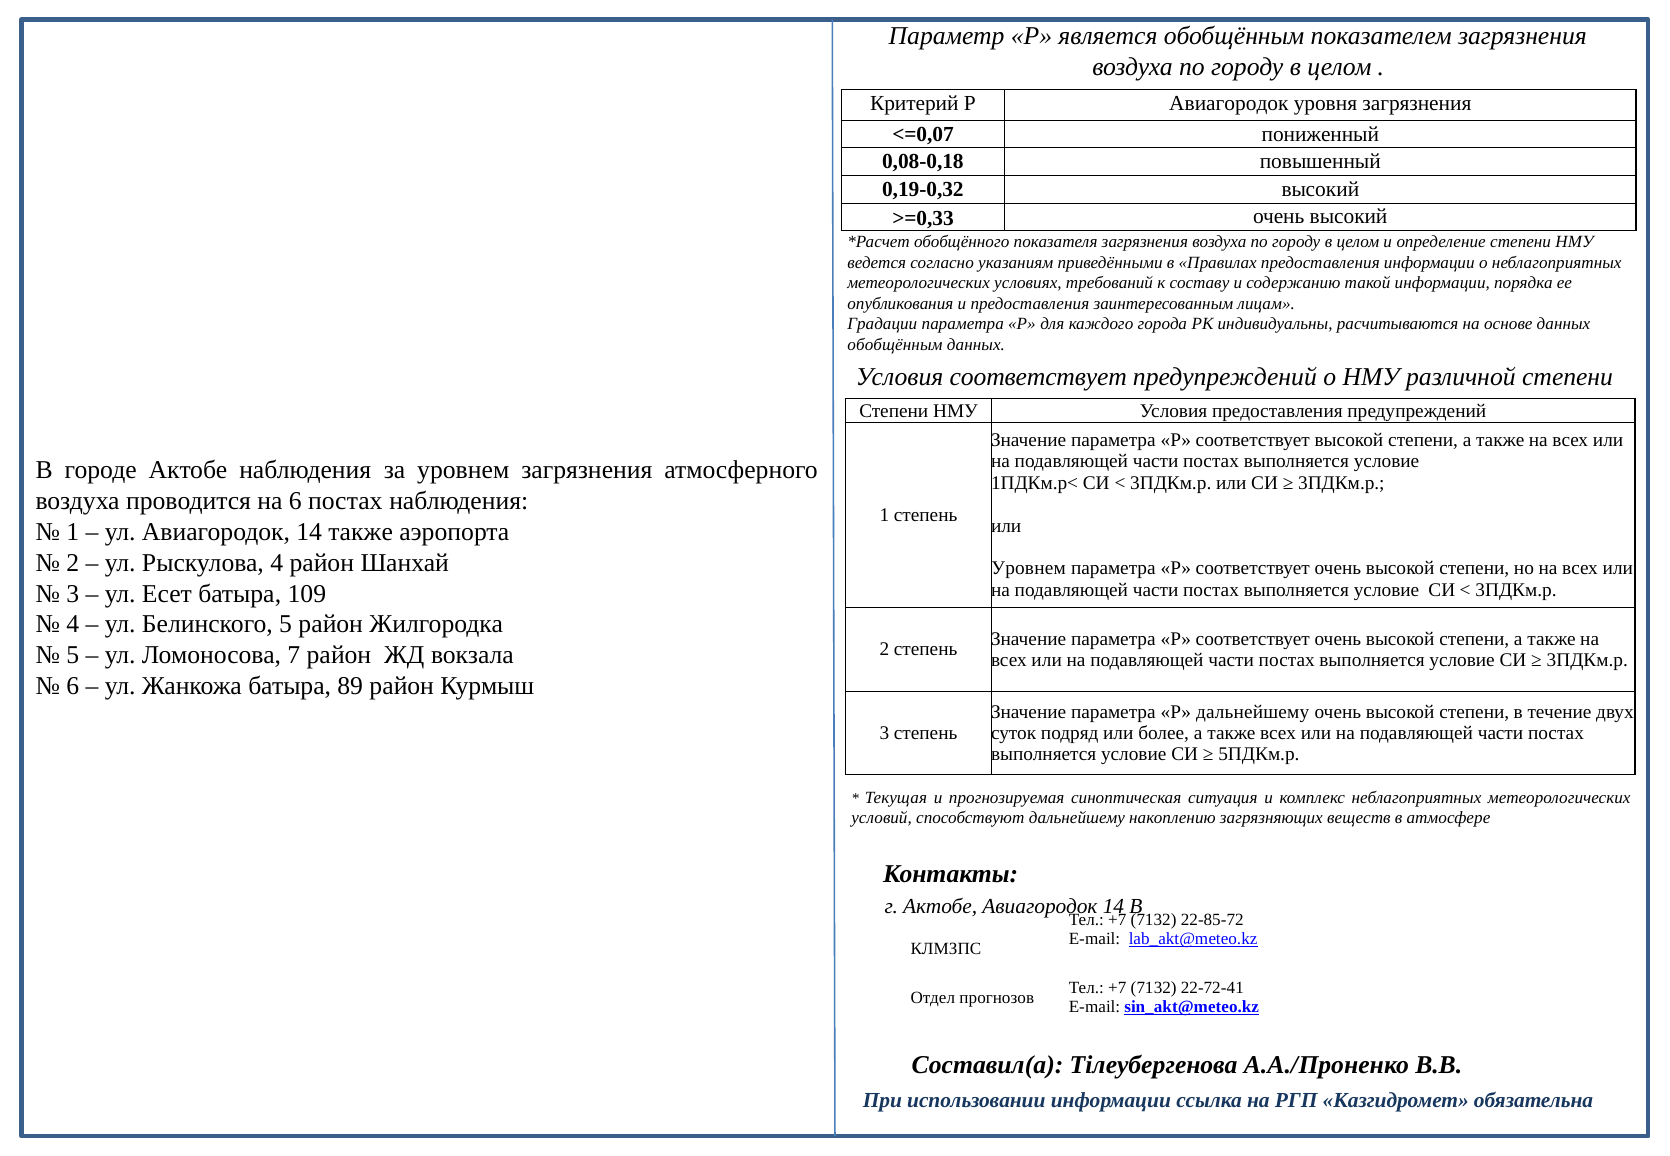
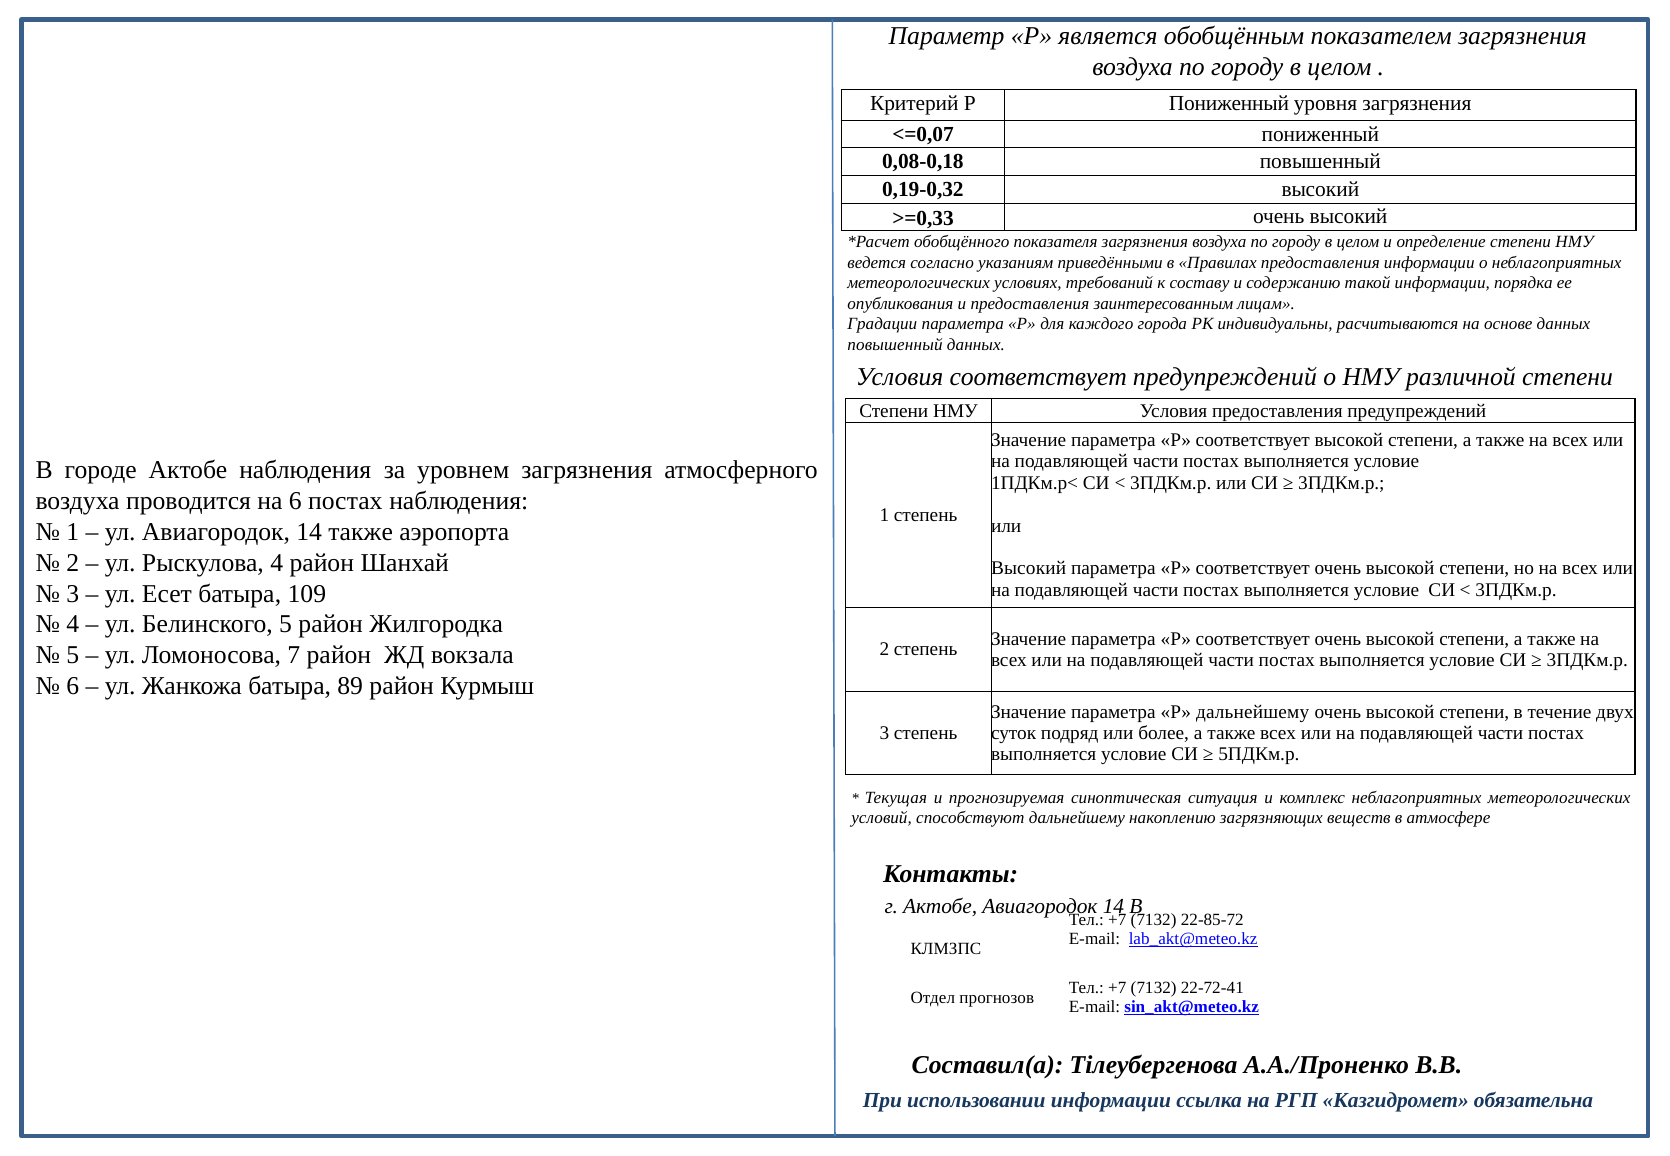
Р Авиагородок: Авиагородок -> Пониженный
обобщённым at (895, 345): обобщённым -> повышенный
Уровнем at (1029, 568): Уровнем -> Высокий
